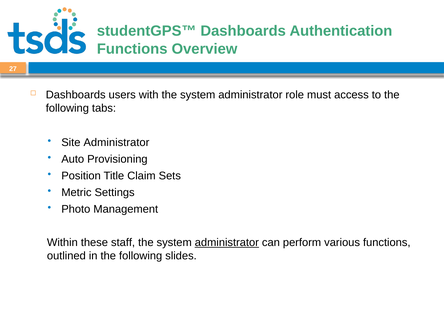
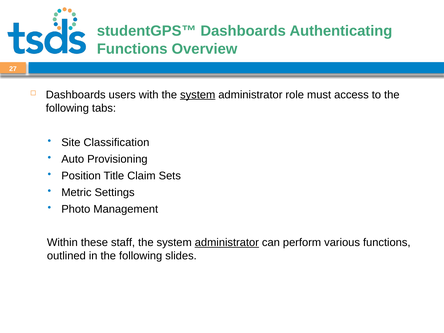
Authentication: Authentication -> Authenticating
system at (198, 95) underline: none -> present
Site Administrator: Administrator -> Classification
